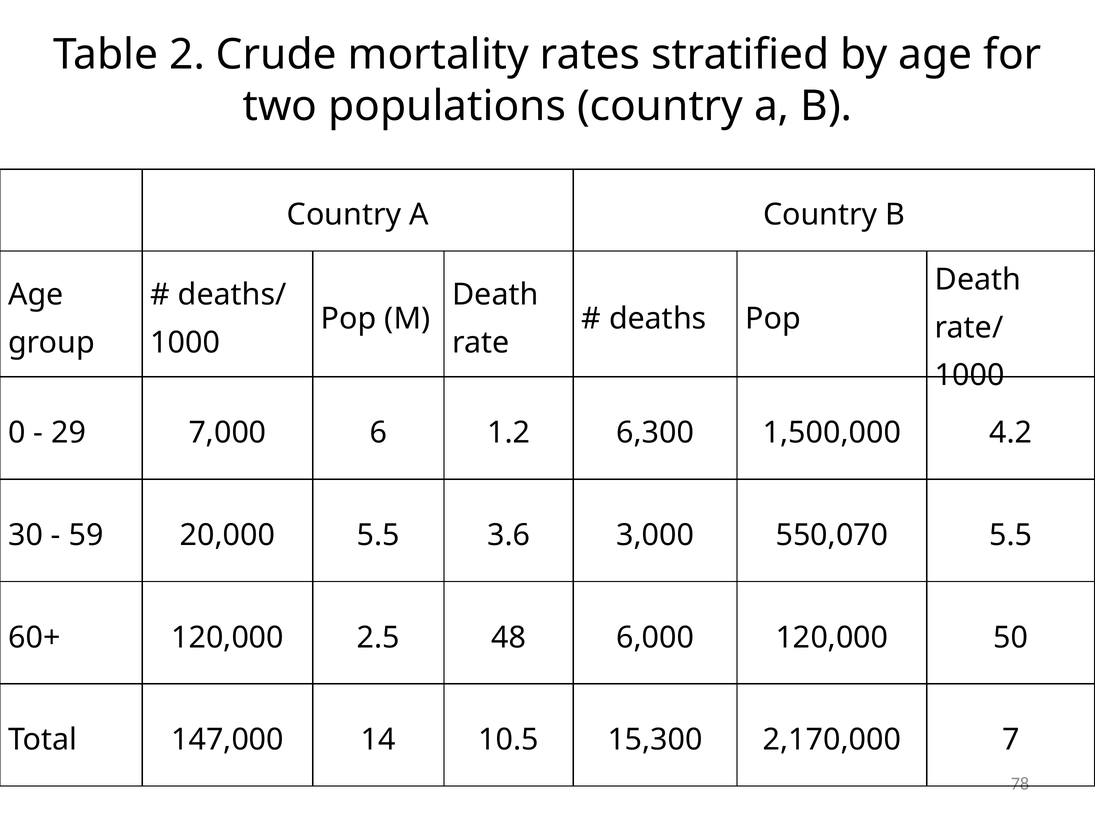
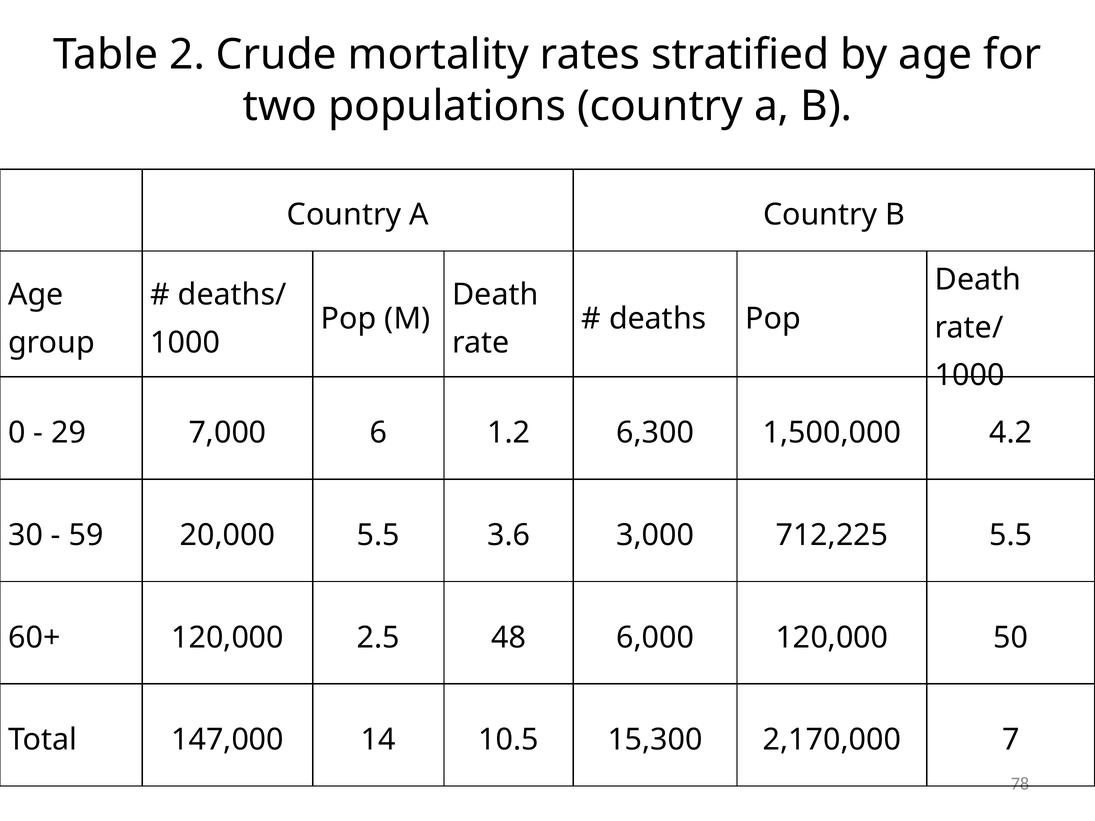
550,070: 550,070 -> 712,225
